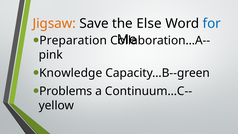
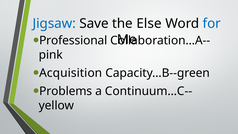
Jigsaw colour: orange -> blue
Preparation: Preparation -> Professional
Knowledge: Knowledge -> Acquisition
